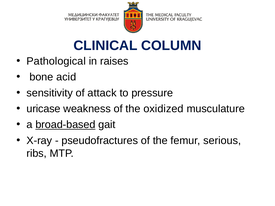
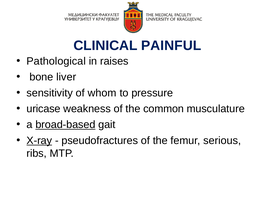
COLUMN: COLUMN -> PAINFUL
acid: acid -> liver
attack: attack -> whom
oxidized: oxidized -> common
X-ray underline: none -> present
